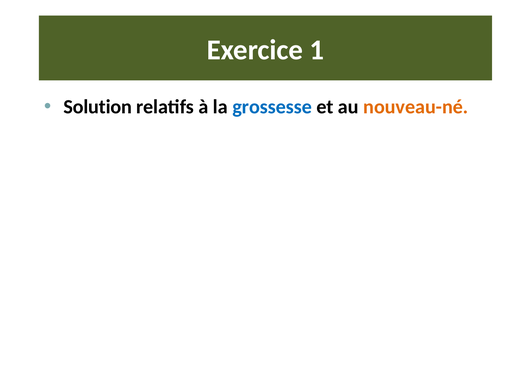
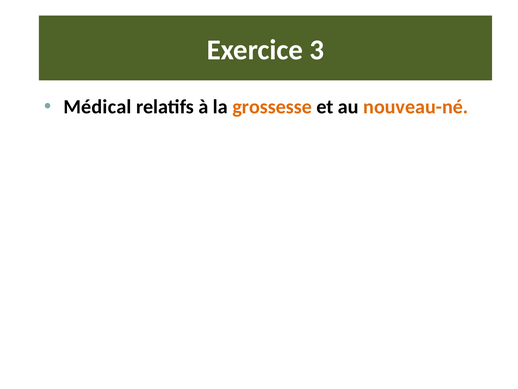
1: 1 -> 3
Solution: Solution -> Médical
grossesse colour: blue -> orange
